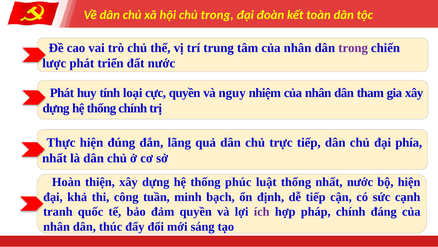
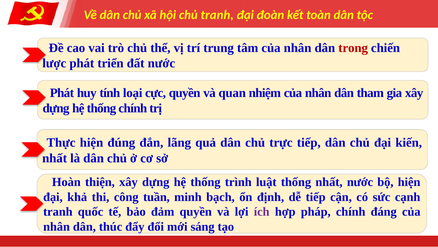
chủ trong: trong -> tranh
trong at (353, 48) colour: purple -> red
nguy: nguy -> quan
phía: phía -> kiến
phúc: phúc -> trình
